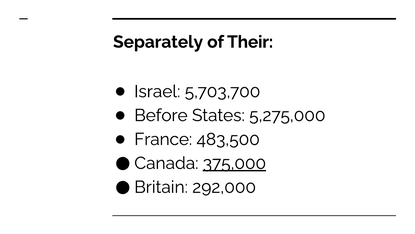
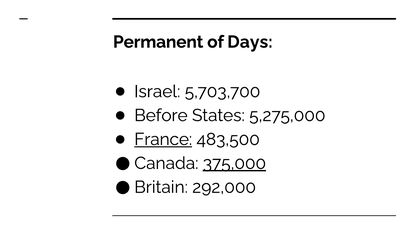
Separately: Separately -> Permanent
Their: Their -> Days
France underline: none -> present
